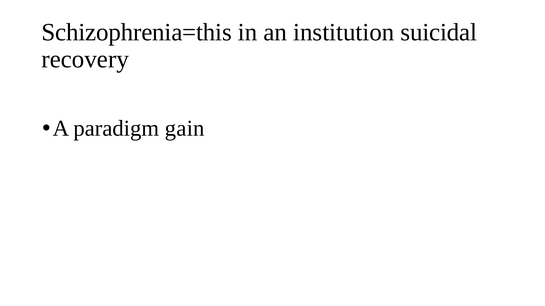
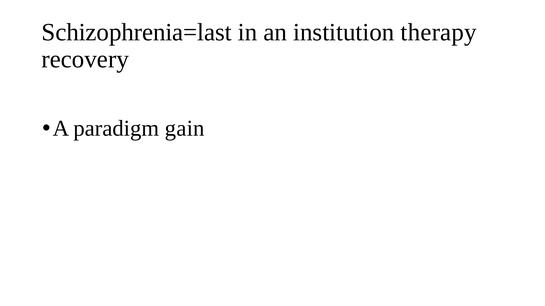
Schizophrenia=this: Schizophrenia=this -> Schizophrenia=last
suicidal: suicidal -> therapy
